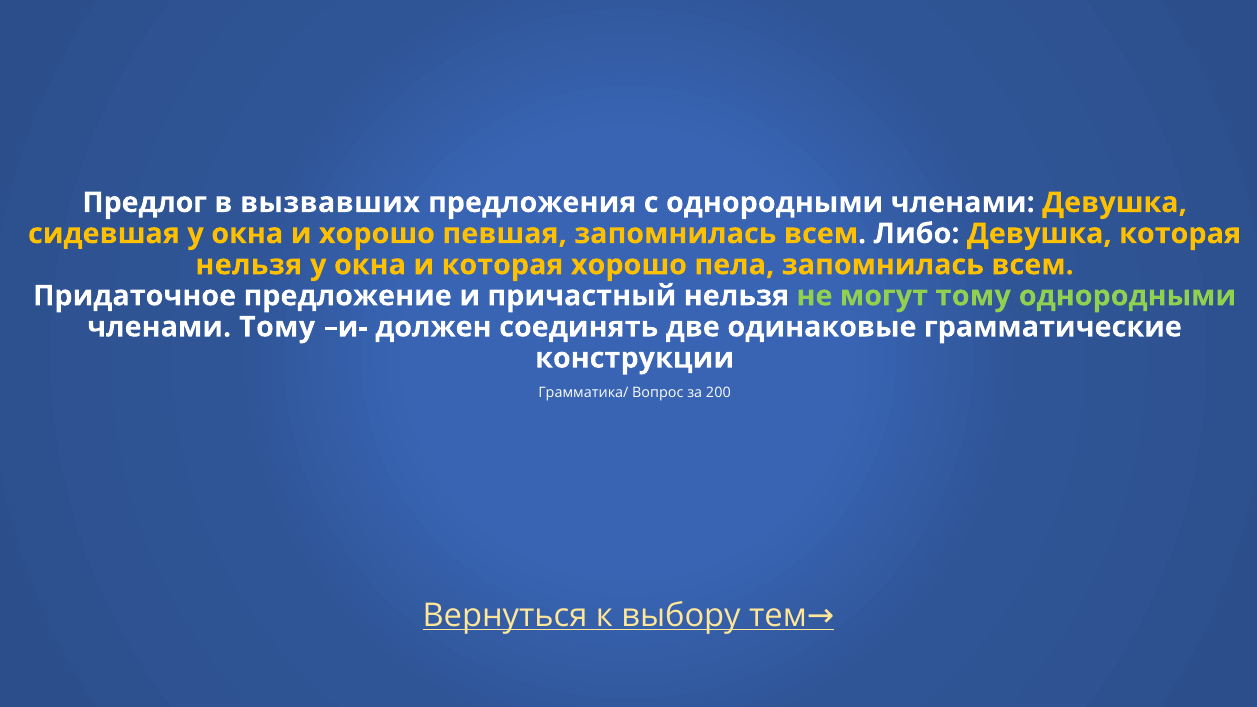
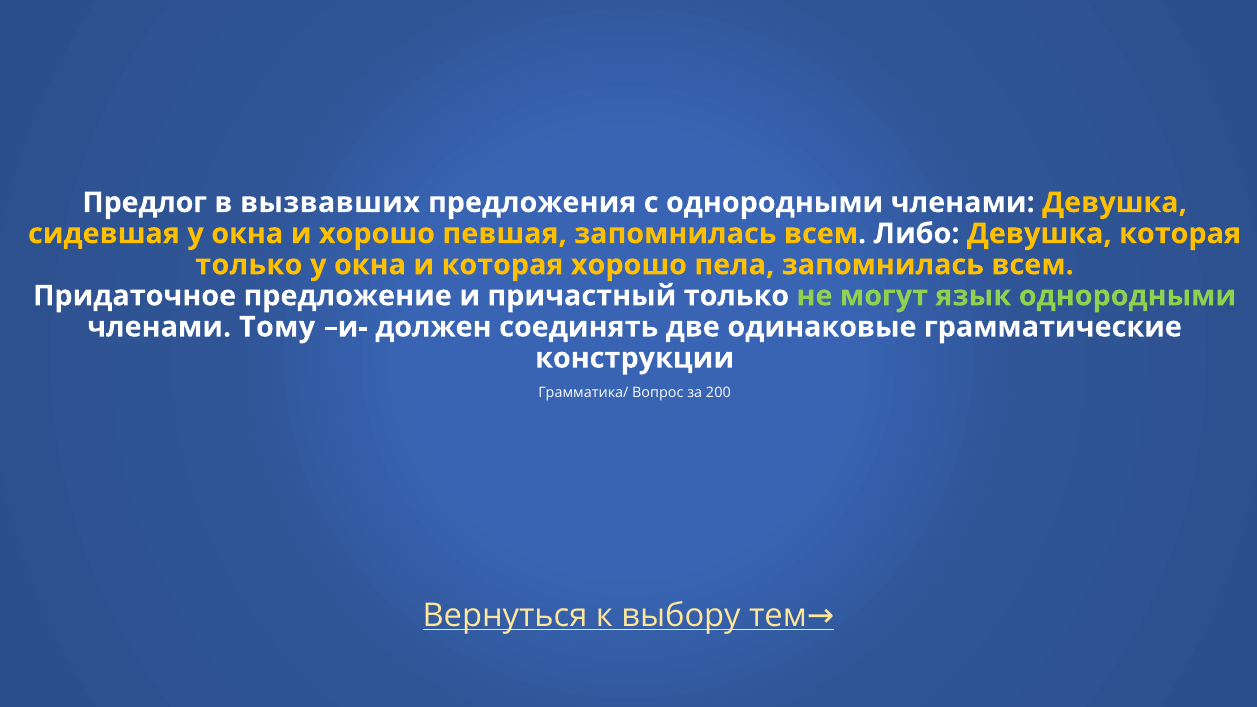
нельзя at (249, 265): нельзя -> только
причастный нельзя: нельзя -> только
могут тому: тому -> язык
